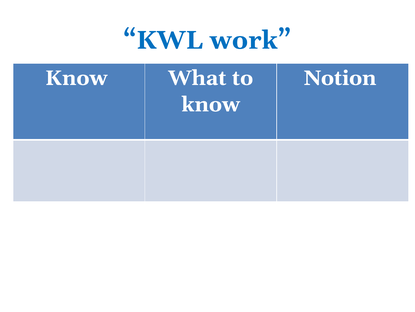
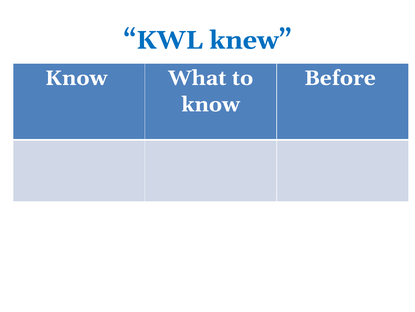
work: work -> knew
Notion: Notion -> Before
